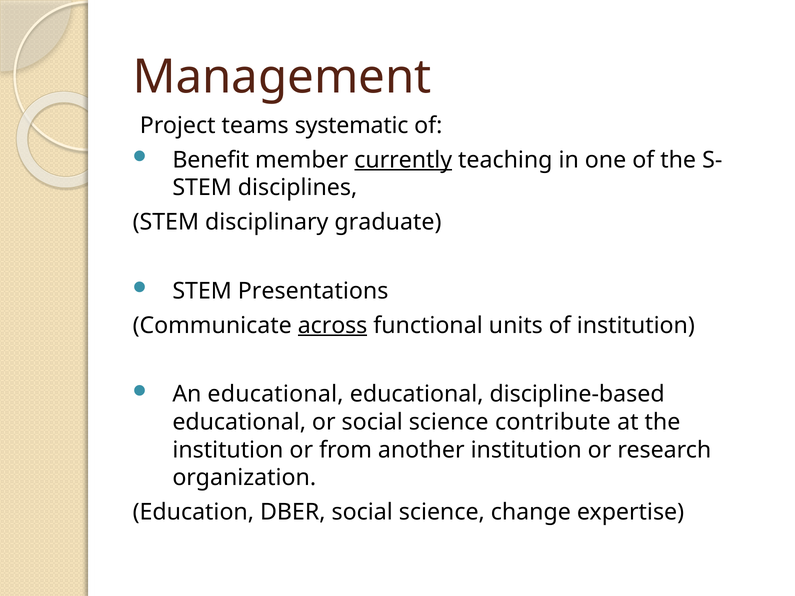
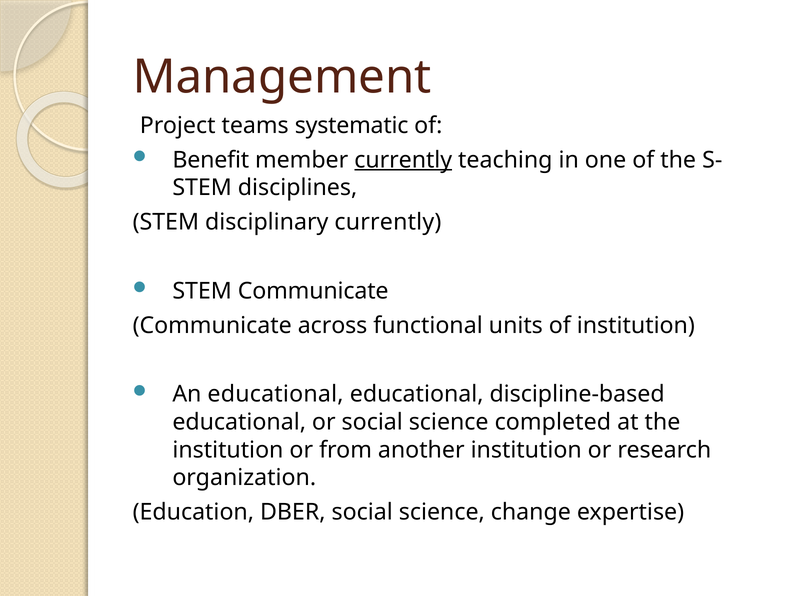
disciplinary graduate: graduate -> currently
STEM Presentations: Presentations -> Communicate
across underline: present -> none
contribute: contribute -> completed
